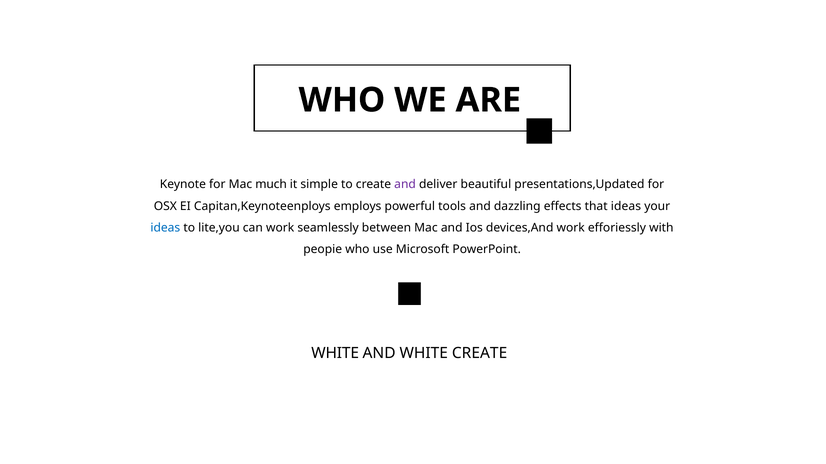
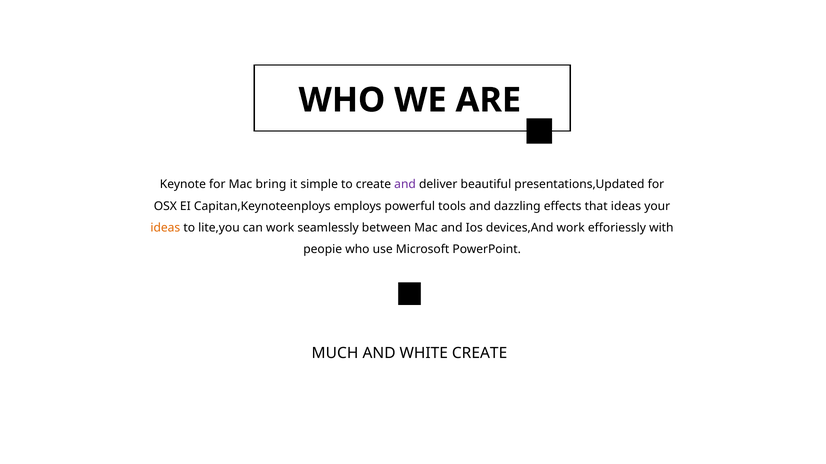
much: much -> bring
ideas at (165, 228) colour: blue -> orange
WHITE at (335, 354): WHITE -> MUCH
